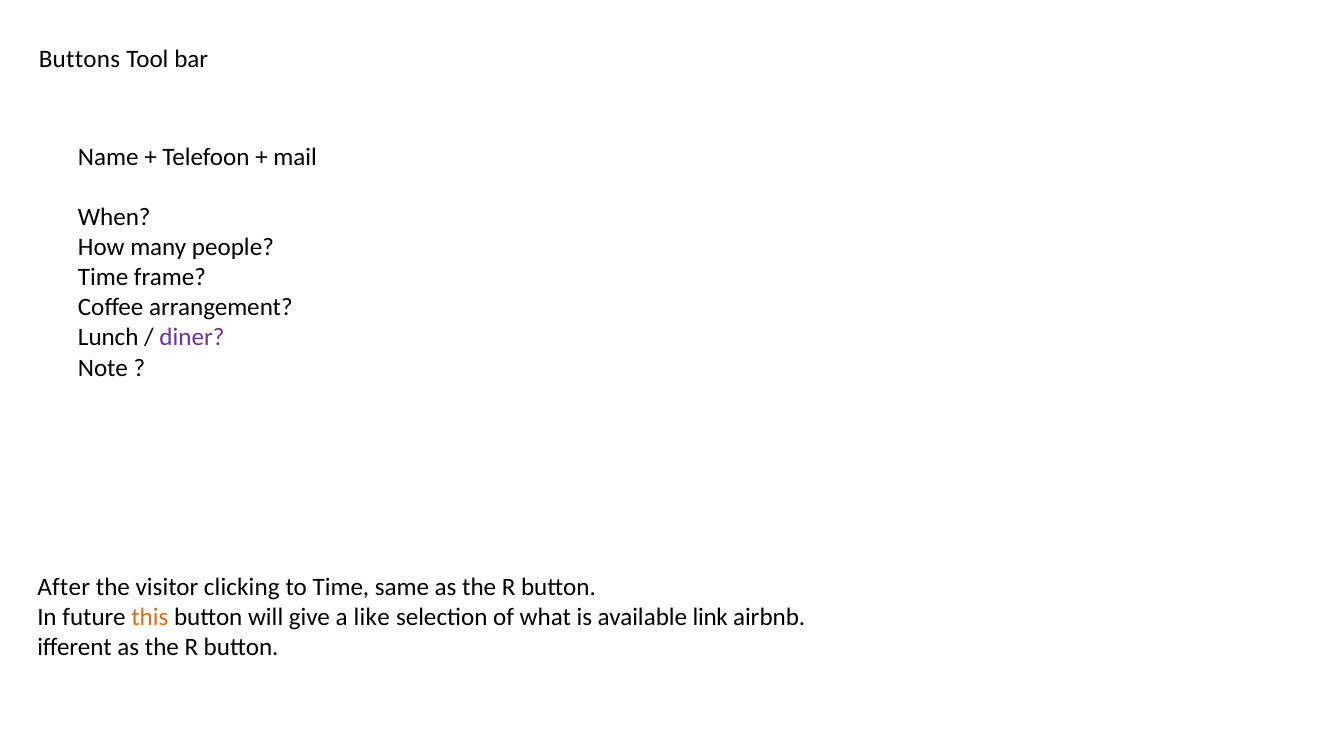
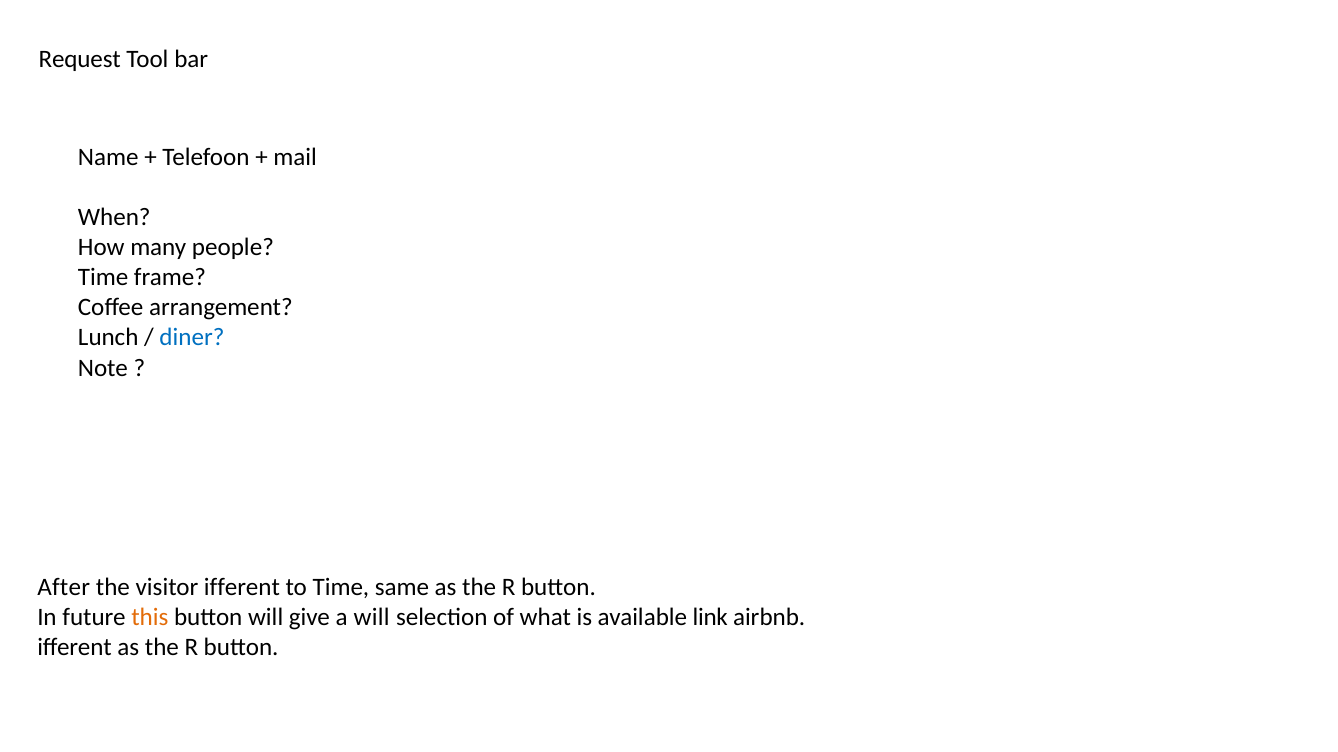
Buttons: Buttons -> Request
diner colour: purple -> blue
visitor clicking: clicking -> ifferent
a like: like -> will
